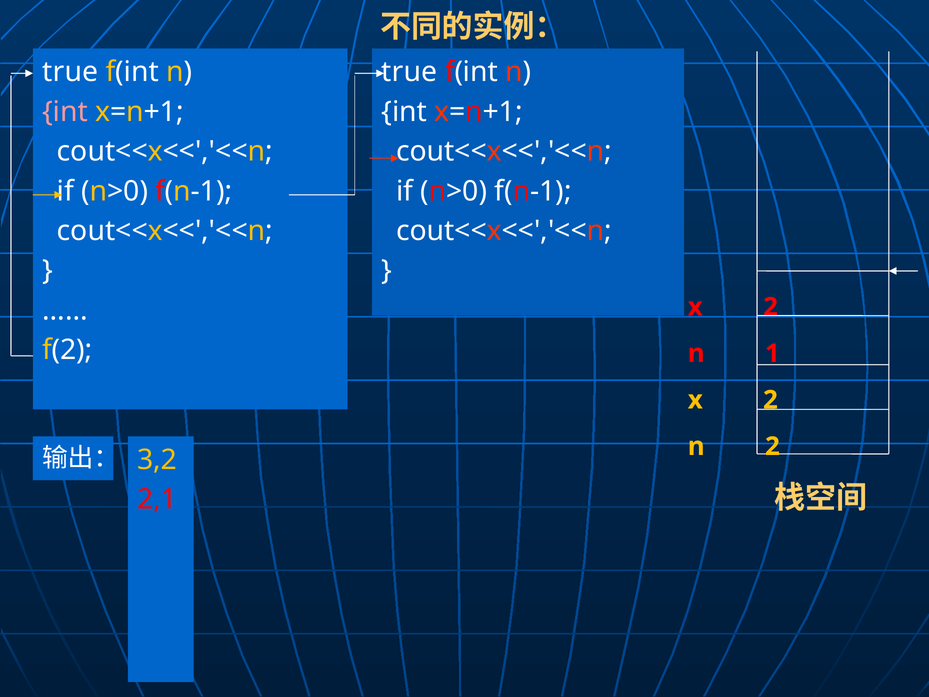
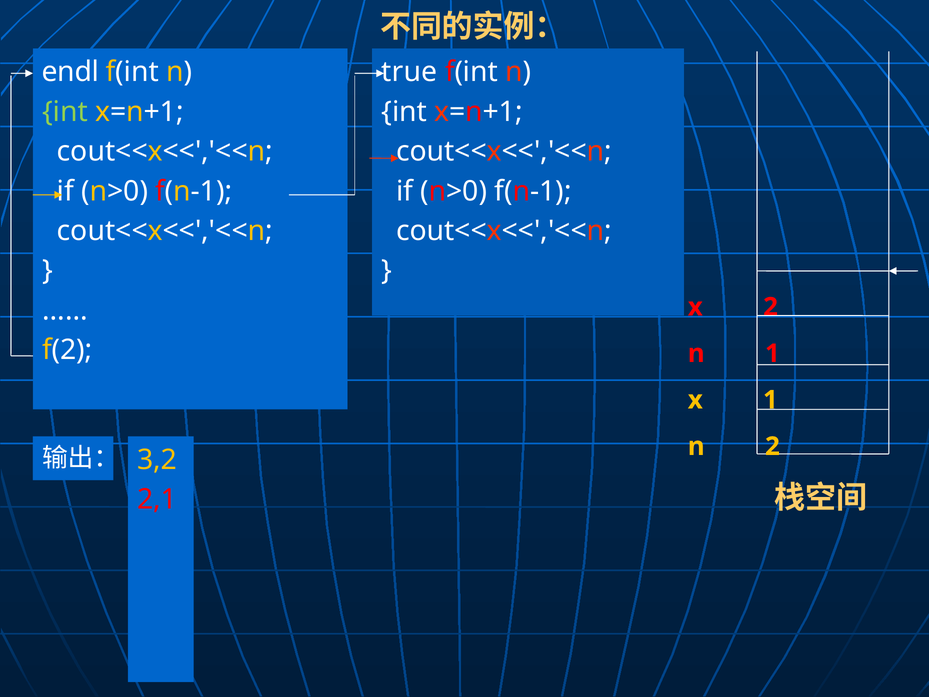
true at (70, 72): true -> endl
int at (65, 112) colour: pink -> light green
2 at (770, 400): 2 -> 1
